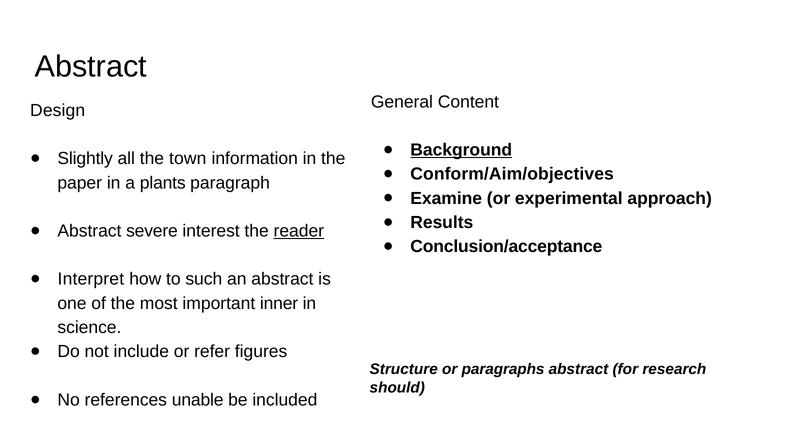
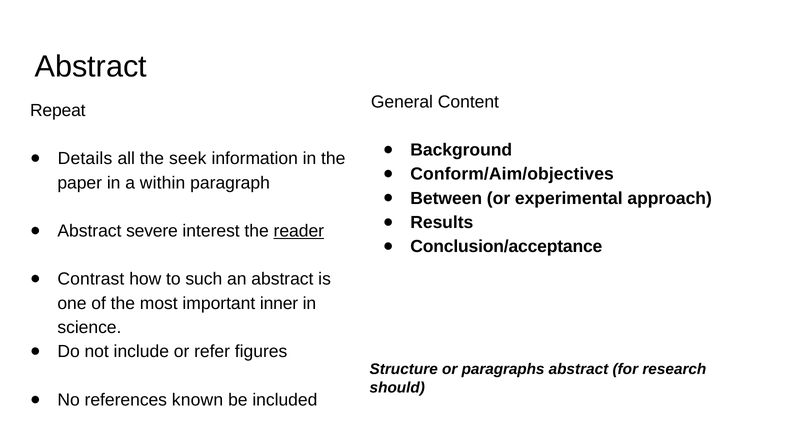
Design: Design -> Repeat
Background underline: present -> none
Slightly: Slightly -> Details
town: town -> seek
plants: plants -> within
Examine: Examine -> Between
Interpret: Interpret -> Contrast
unable: unable -> known
